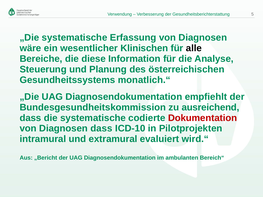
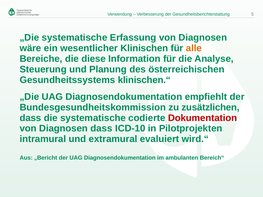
alle colour: black -> orange
monatlich.“: monatlich.“ -> klinischen.“
ausreichend: ausreichend -> zusätzlichen
